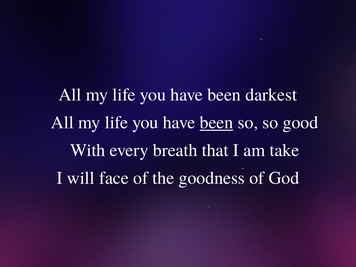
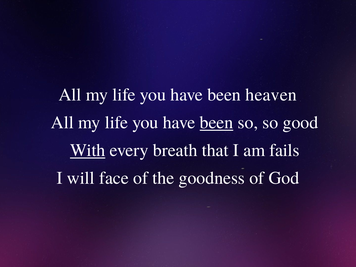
darkest: darkest -> heaven
With underline: none -> present
take: take -> fails
